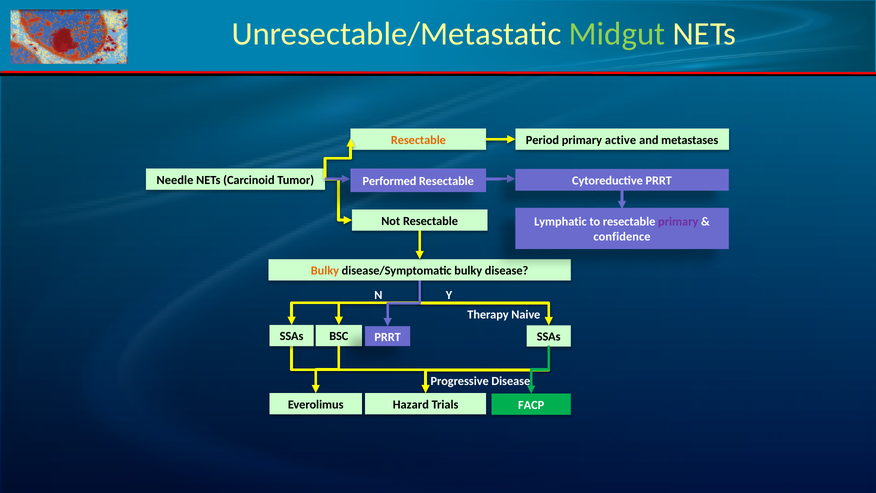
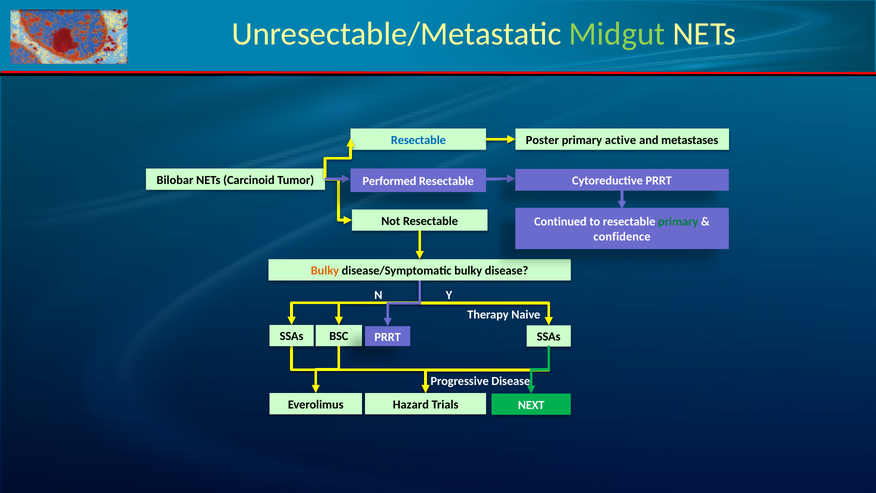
Resectable at (418, 140) colour: orange -> blue
Period: Period -> Poster
Needle: Needle -> Bilobar
Lymphatic: Lymphatic -> Continued
primary at (678, 222) colour: purple -> green
FACP: FACP -> NEXT
